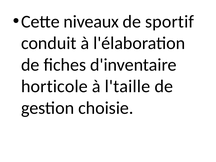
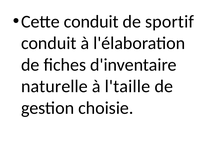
Cette niveaux: niveaux -> conduit
horticole: horticole -> naturelle
